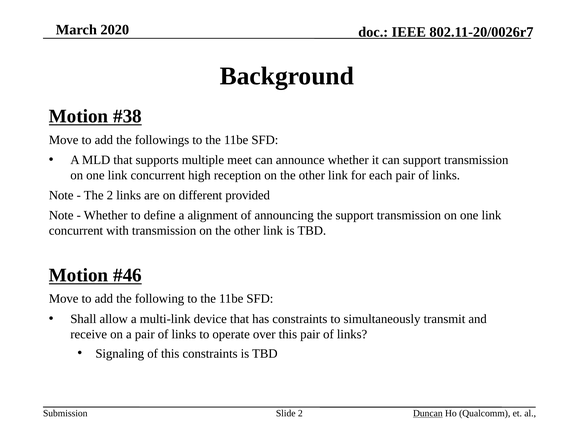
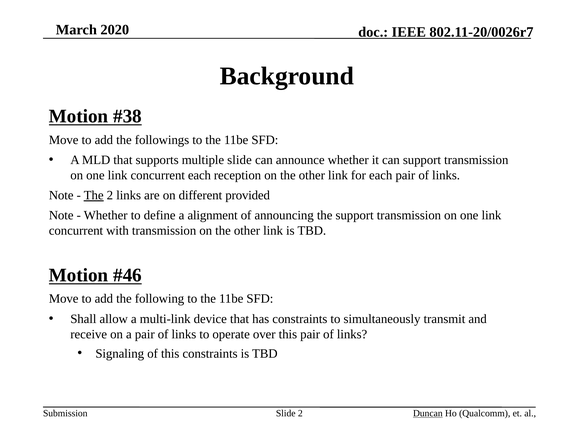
multiple meet: meet -> slide
concurrent high: high -> each
The at (94, 195) underline: none -> present
